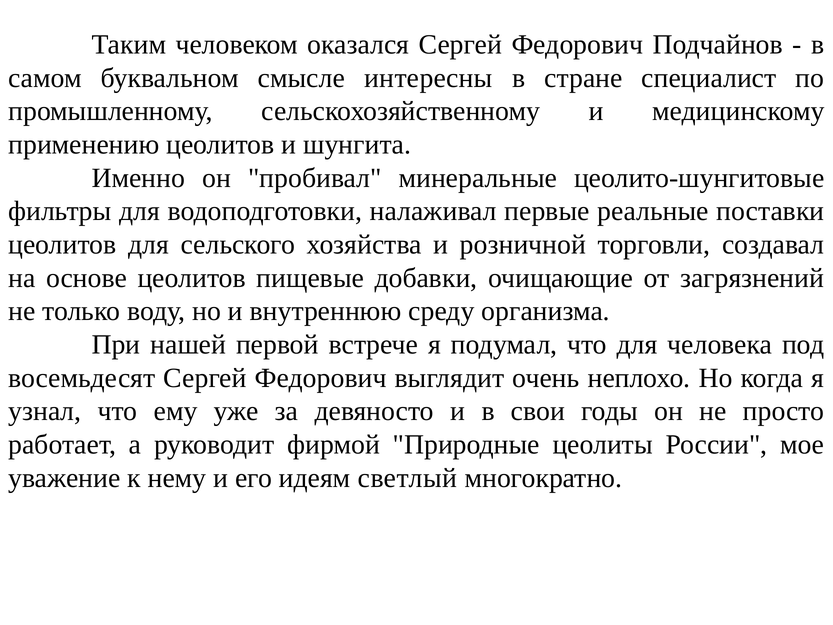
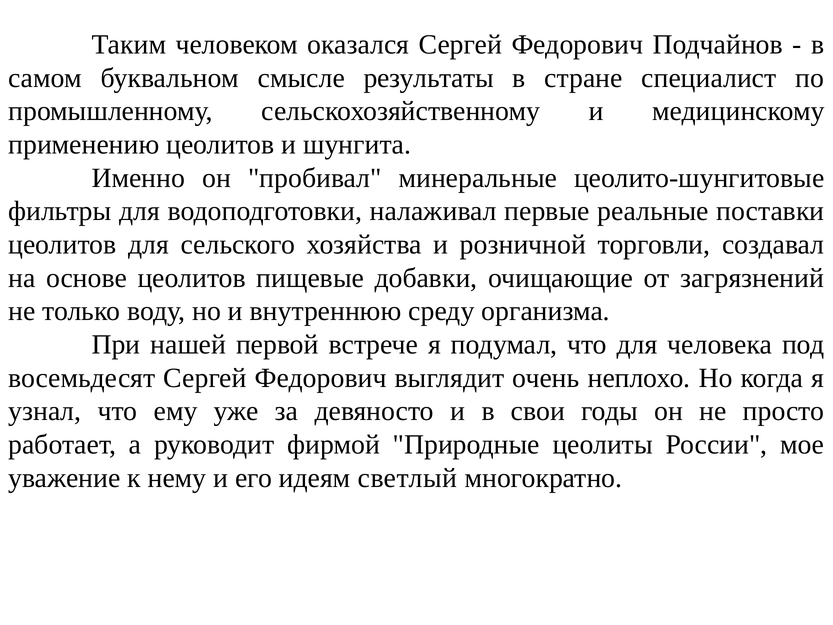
интересны: интересны -> результаты
